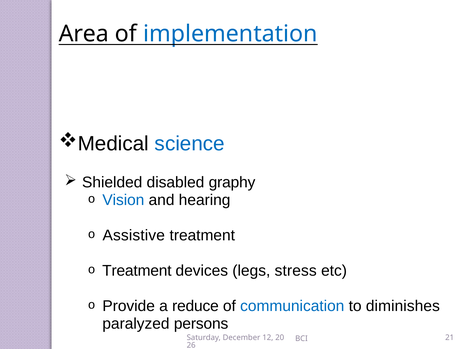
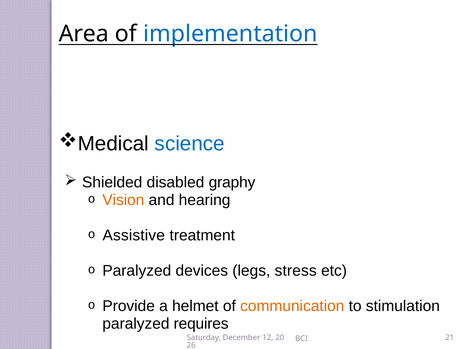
Vision colour: blue -> orange
Treatment at (137, 271): Treatment -> Paralyzed
reduce: reduce -> helmet
communication colour: blue -> orange
diminishes: diminishes -> stimulation
persons: persons -> requires
